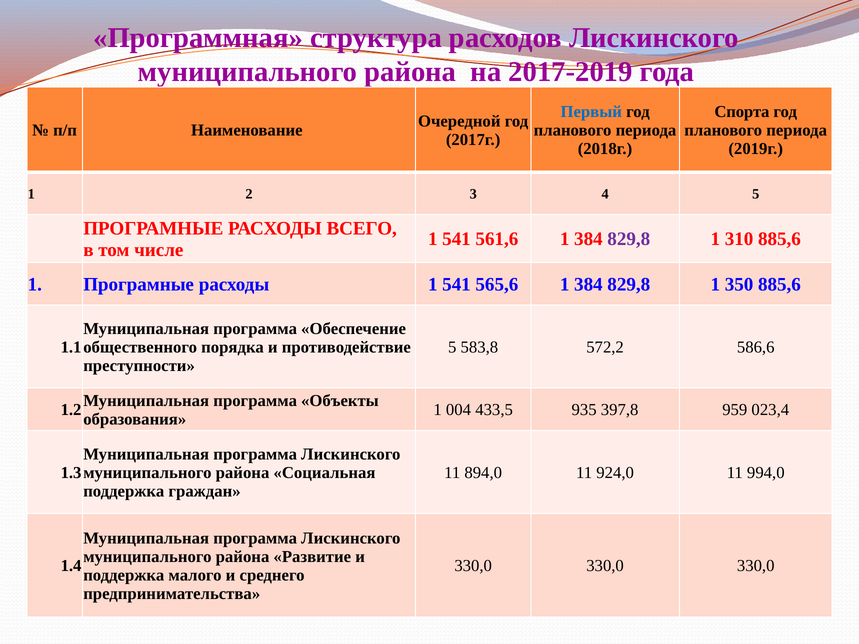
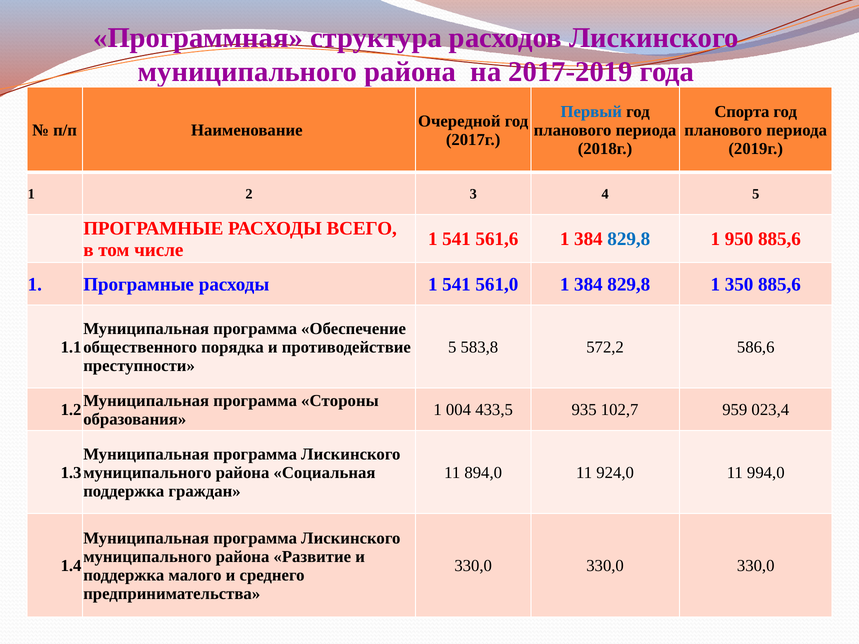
829,8 at (629, 239) colour: purple -> blue
310: 310 -> 950
565,6: 565,6 -> 561,0
Объекты: Объекты -> Стороны
397,8: 397,8 -> 102,7
